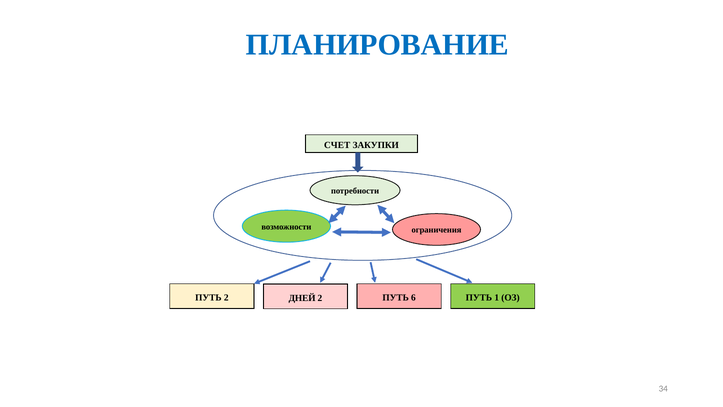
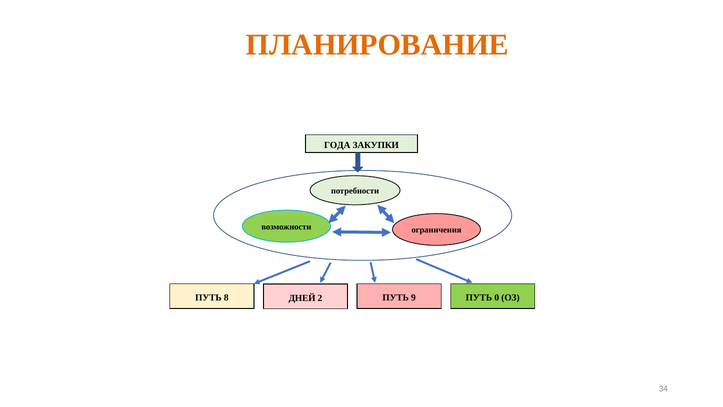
ПЛАНИРОВАНИЕ colour: blue -> orange
СЧЕТ: СЧЕТ -> ГОДА
ПУТЬ 2: 2 -> 8
6: 6 -> 9
1: 1 -> 0
